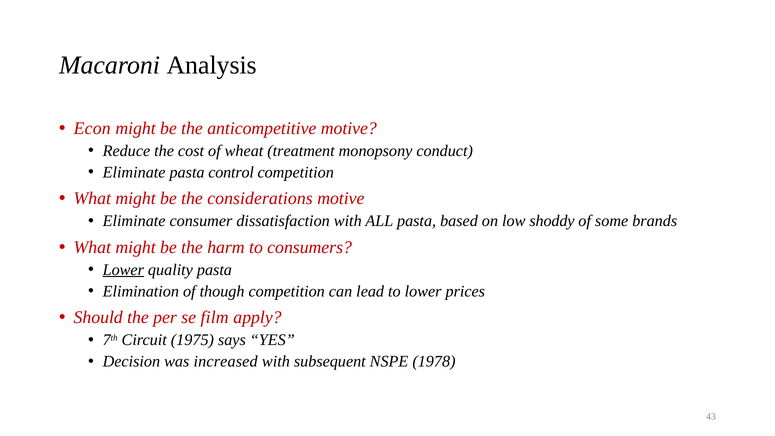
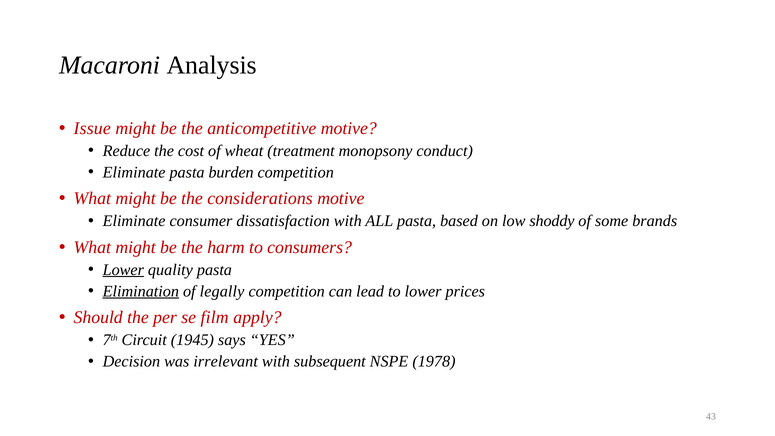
Econ: Econ -> Issue
control: control -> burden
Elimination underline: none -> present
though: though -> legally
1975: 1975 -> 1945
increased: increased -> irrelevant
